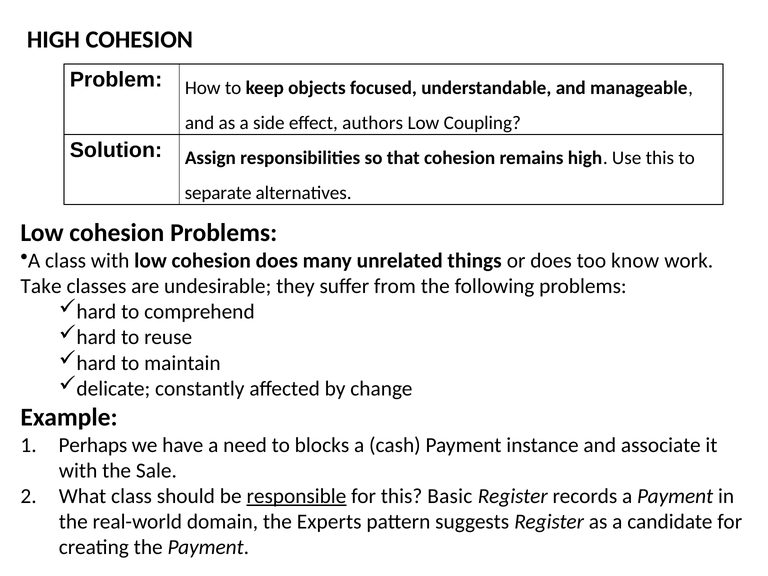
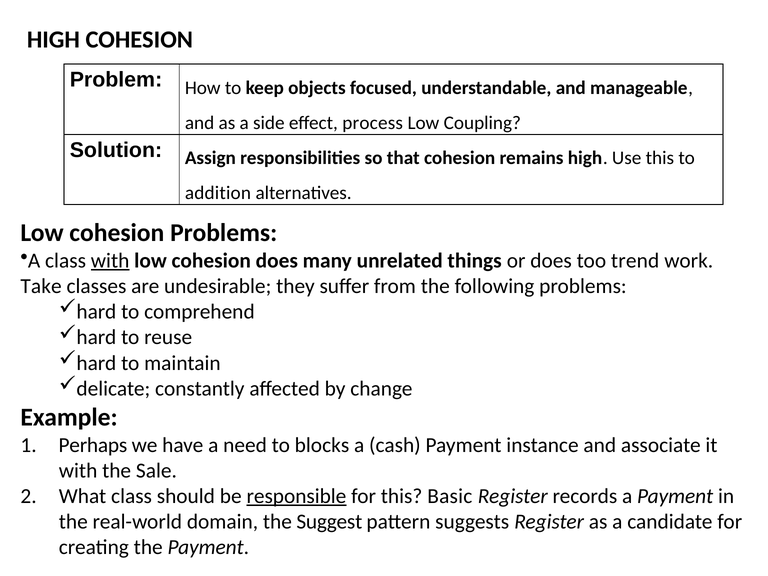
authors: authors -> process
separate: separate -> addition
with at (110, 261) underline: none -> present
know: know -> trend
Experts: Experts -> Suggest
